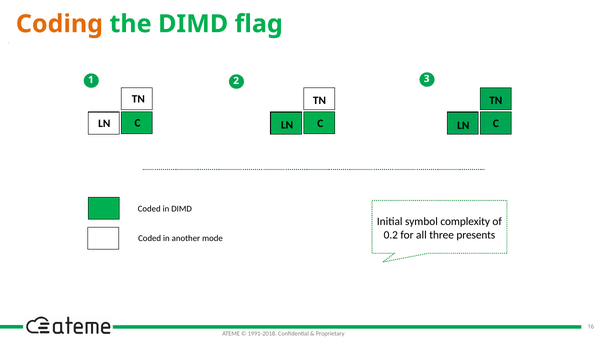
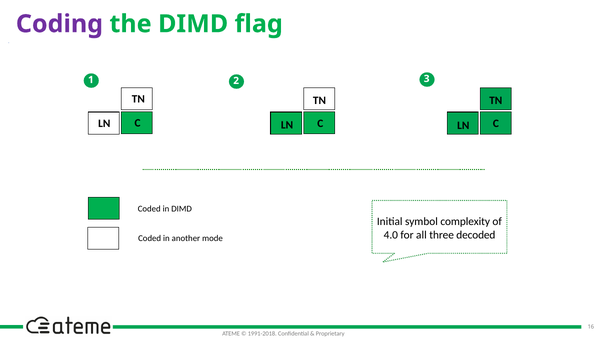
Coding colour: orange -> purple
0.2: 0.2 -> 4.0
presents: presents -> decoded
